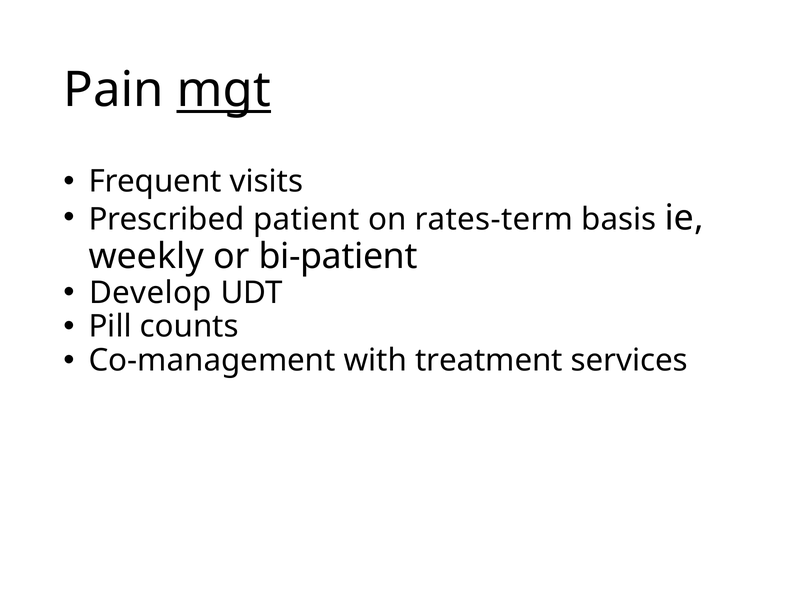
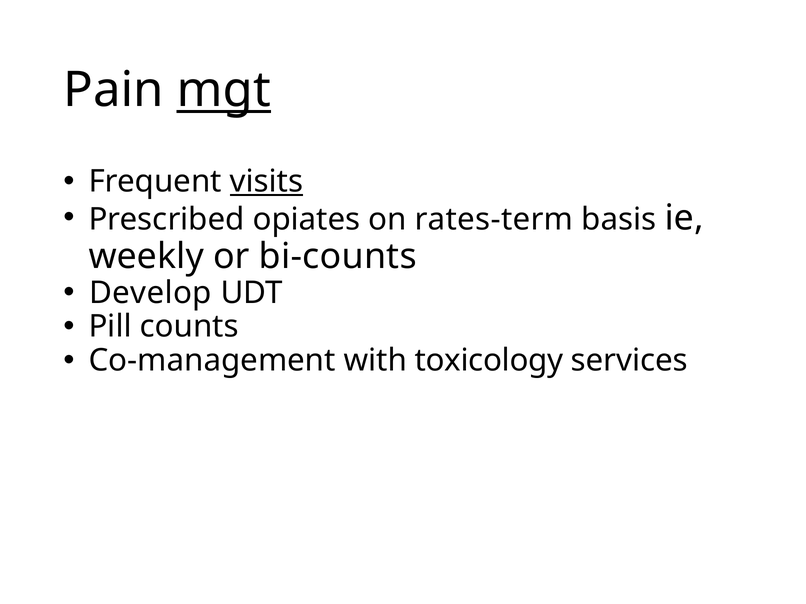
visits underline: none -> present
patient: patient -> opiates
bi-patient: bi-patient -> bi-counts
treatment: treatment -> toxicology
